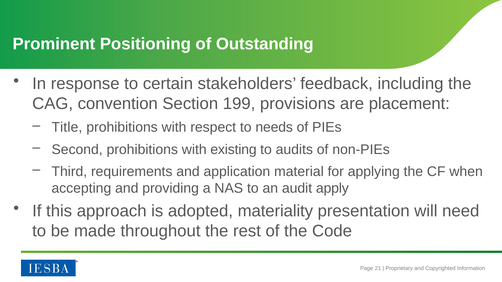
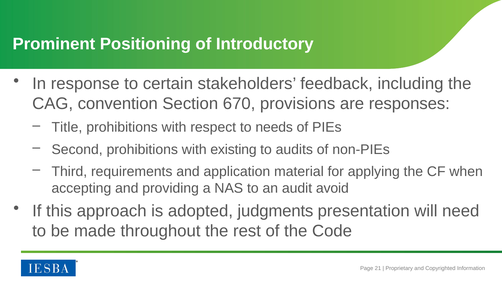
Outstanding: Outstanding -> Introductory
199: 199 -> 670
placement: placement -> responses
apply: apply -> avoid
materiality: materiality -> judgments
